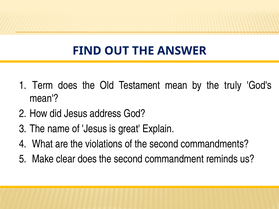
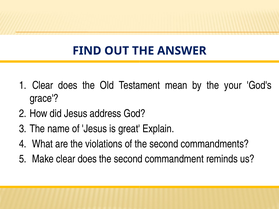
1 Term: Term -> Clear
truly: truly -> your
mean at (44, 98): mean -> grace
